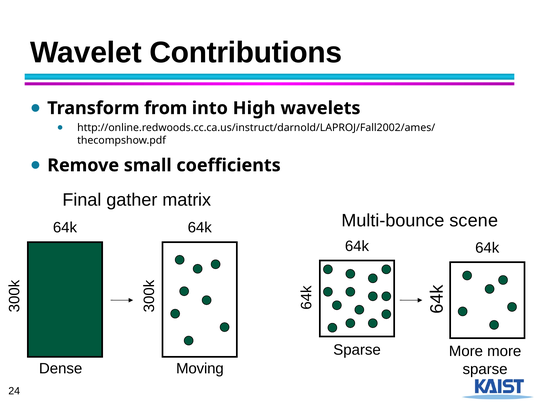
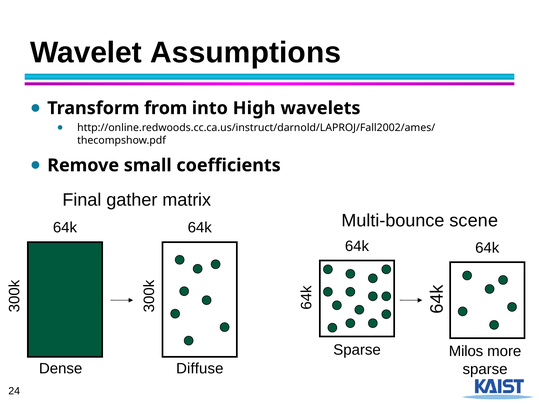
Contributions: Contributions -> Assumptions
More at (466, 352): More -> Milos
Moving: Moving -> Diffuse
